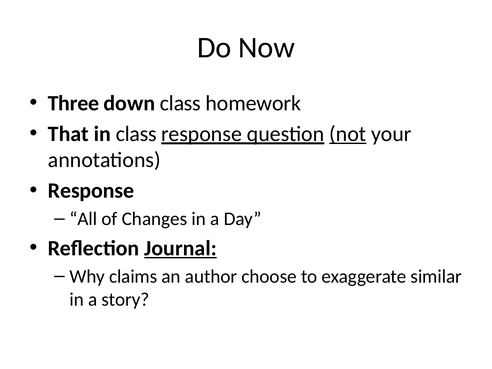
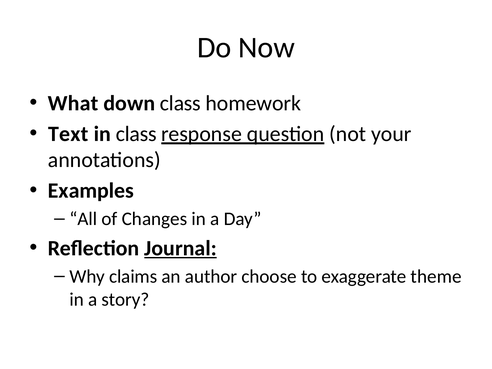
Three: Three -> What
That: That -> Text
not underline: present -> none
Response at (91, 191): Response -> Examples
similar: similar -> theme
